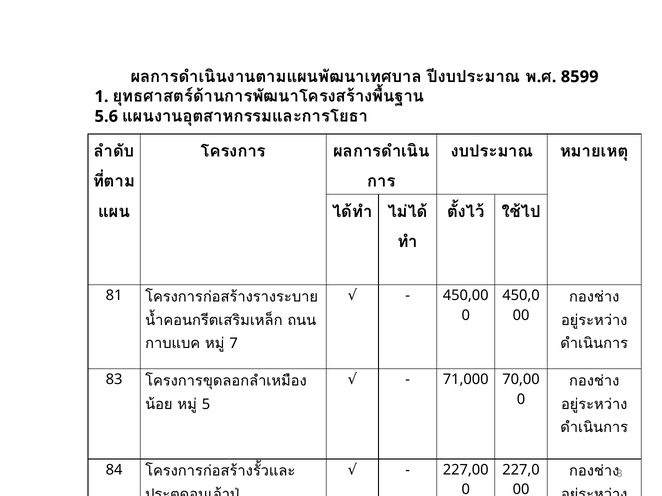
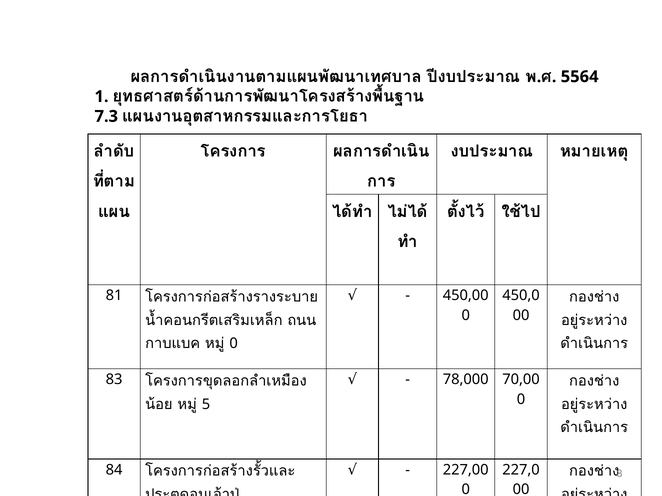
8599: 8599 -> 5564
5.6: 5.6 -> 7.3
7 at (234, 344): 7 -> 0
71,000: 71,000 -> 78,000
